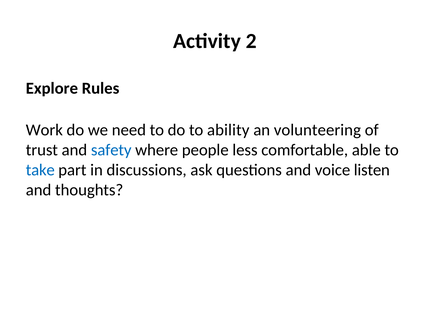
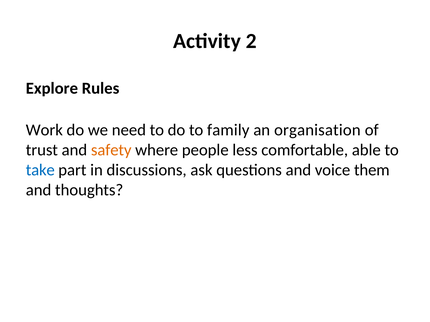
ability: ability -> family
volunteering: volunteering -> organisation
safety colour: blue -> orange
listen: listen -> them
